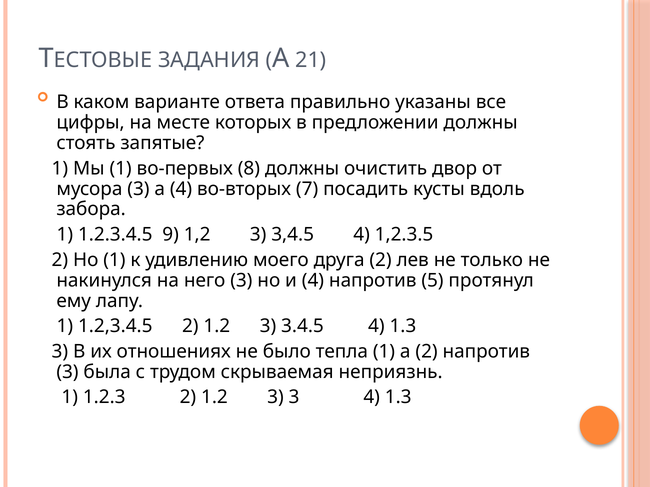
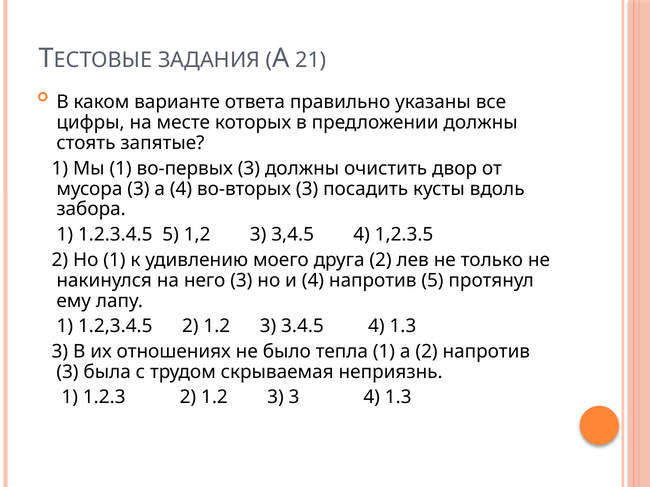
во-первых 8: 8 -> 3
во-вторых 7: 7 -> 3
1.2.3.4.5 9: 9 -> 5
